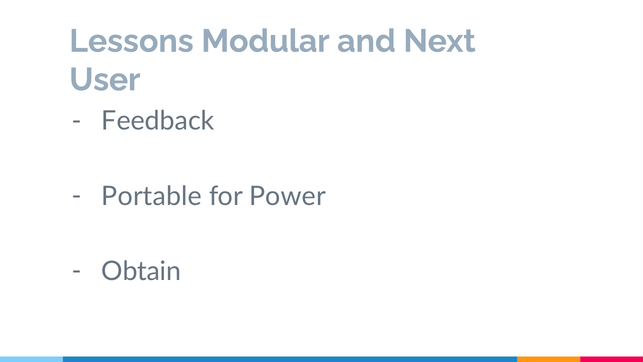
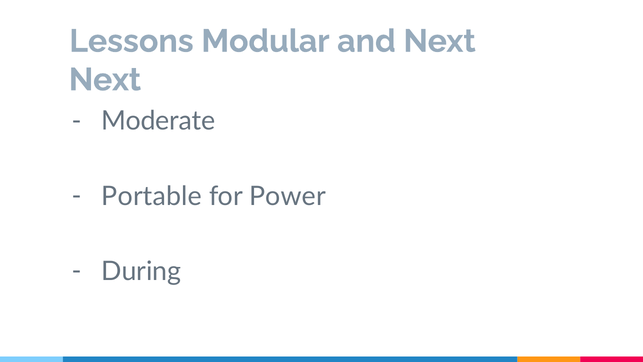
User at (105, 80): User -> Next
Feedback: Feedback -> Moderate
Obtain: Obtain -> During
